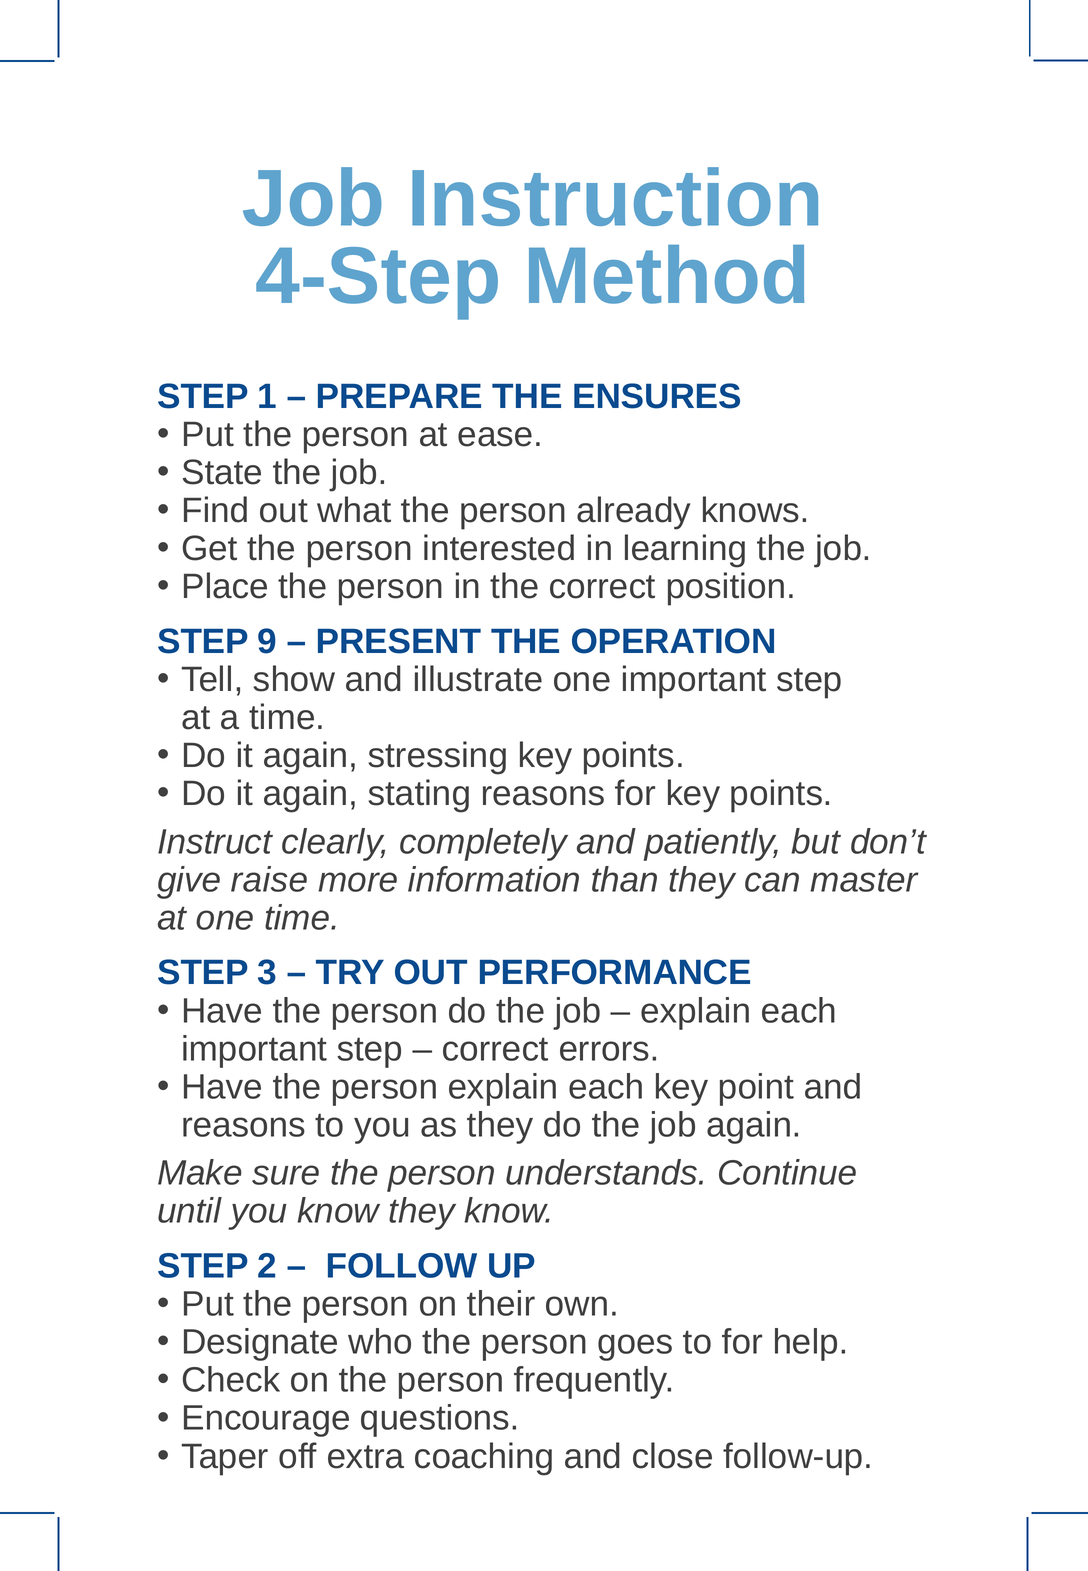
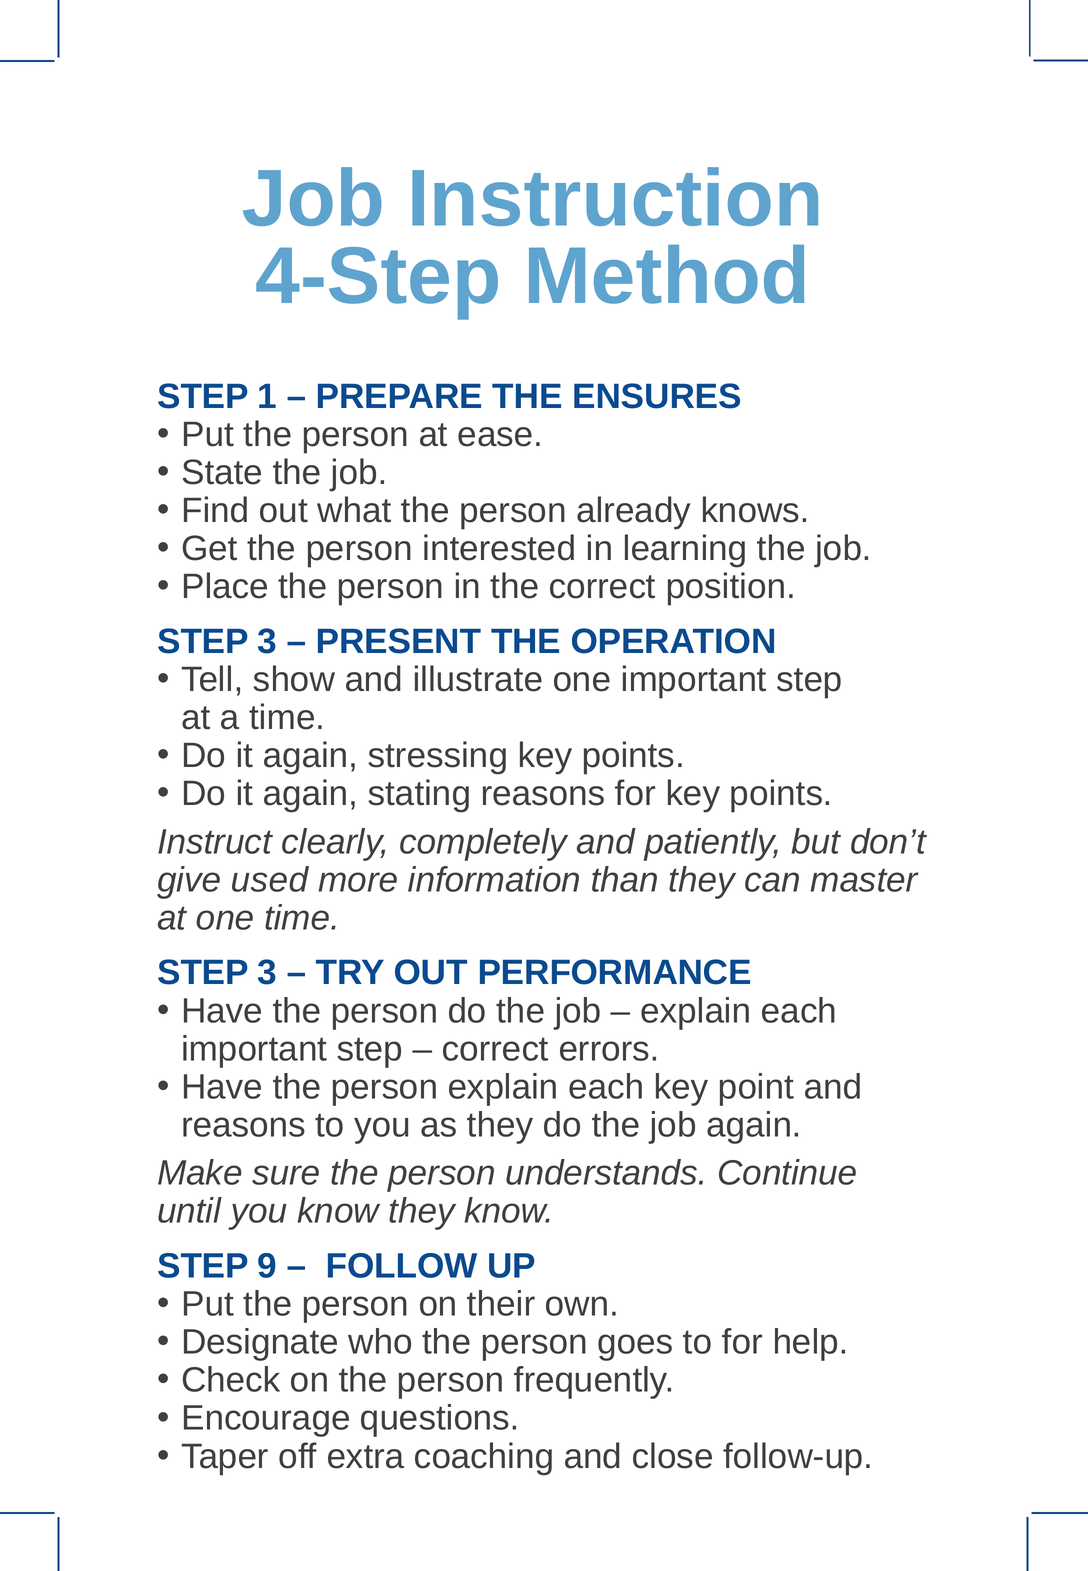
9 at (267, 642): 9 -> 3
raise: raise -> used
2: 2 -> 9
